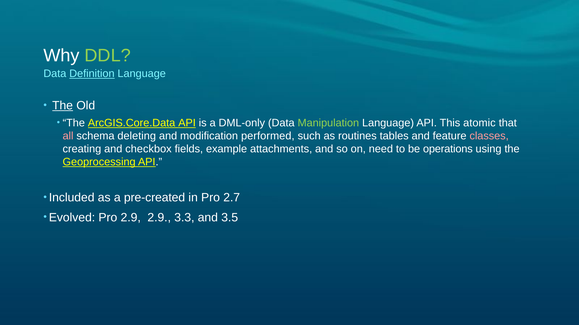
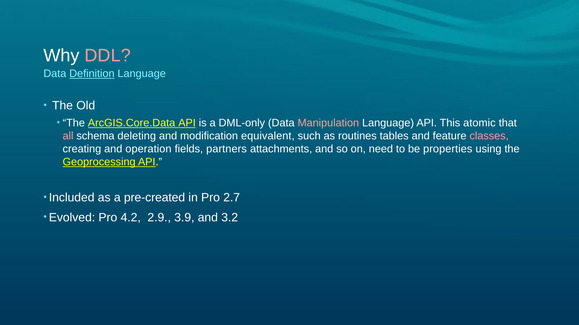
DDL colour: light green -> pink
The at (63, 106) underline: present -> none
Manipulation colour: light green -> pink
performed: performed -> equivalent
checkbox: checkbox -> operation
example: example -> partners
operations: operations -> properties
Pro 2.9: 2.9 -> 4.2
3.3: 3.3 -> 3.9
3.5: 3.5 -> 3.2
